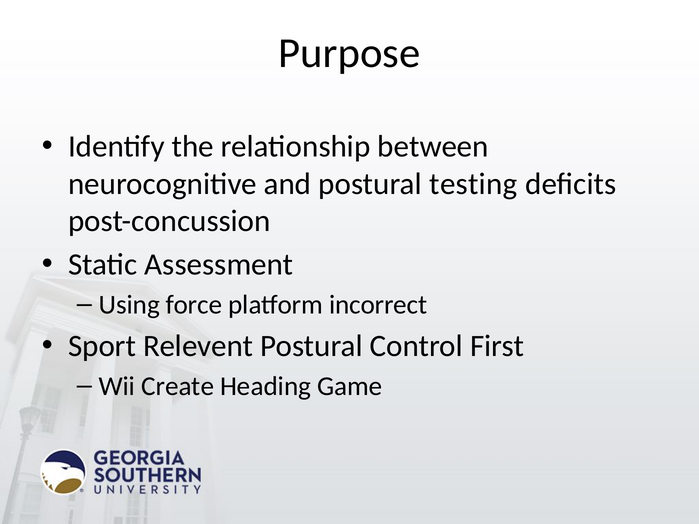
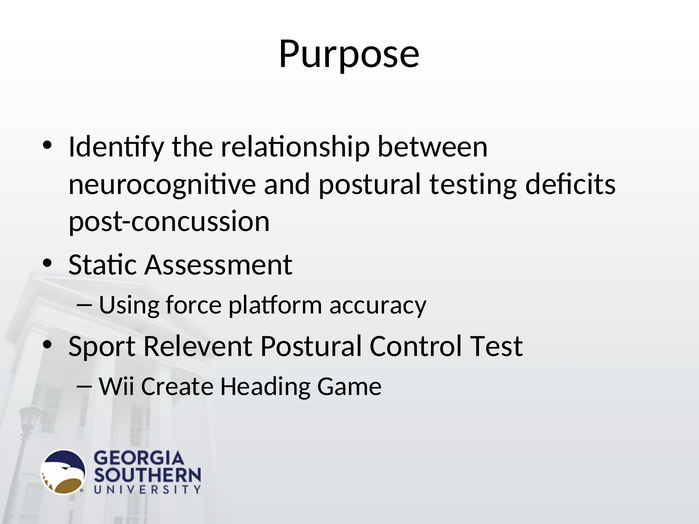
incorrect: incorrect -> accuracy
First: First -> Test
